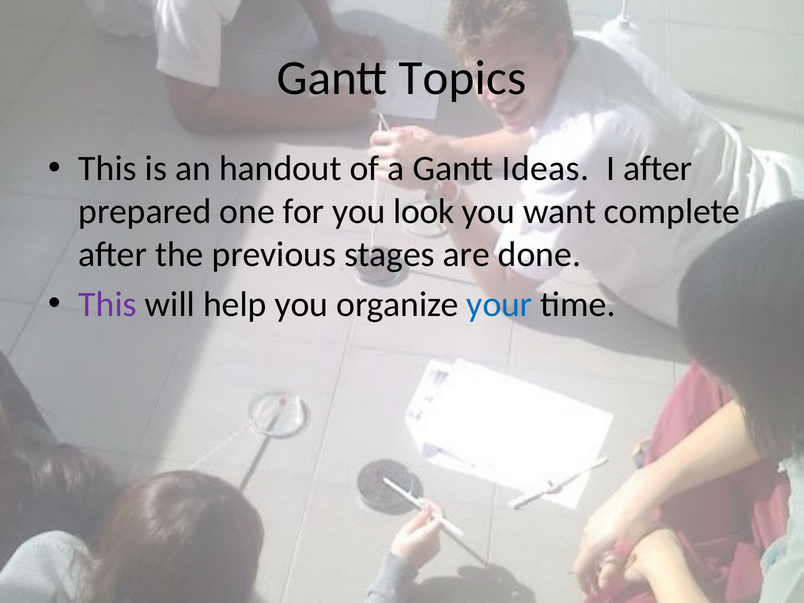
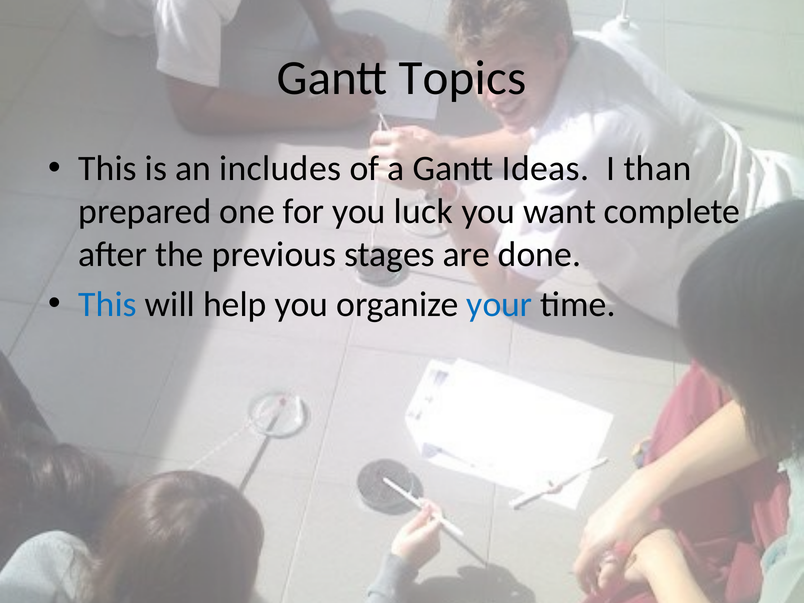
handout: handout -> includes
I after: after -> than
look: look -> luck
This at (108, 304) colour: purple -> blue
